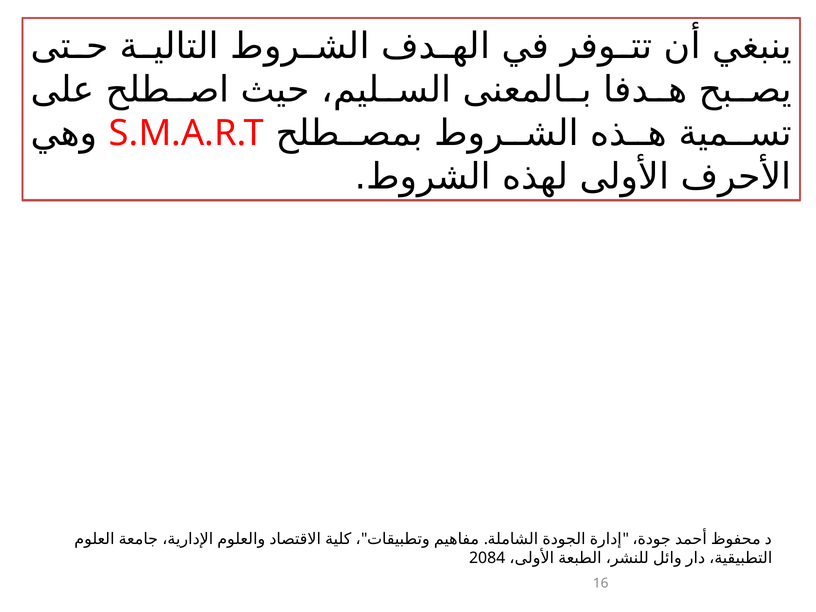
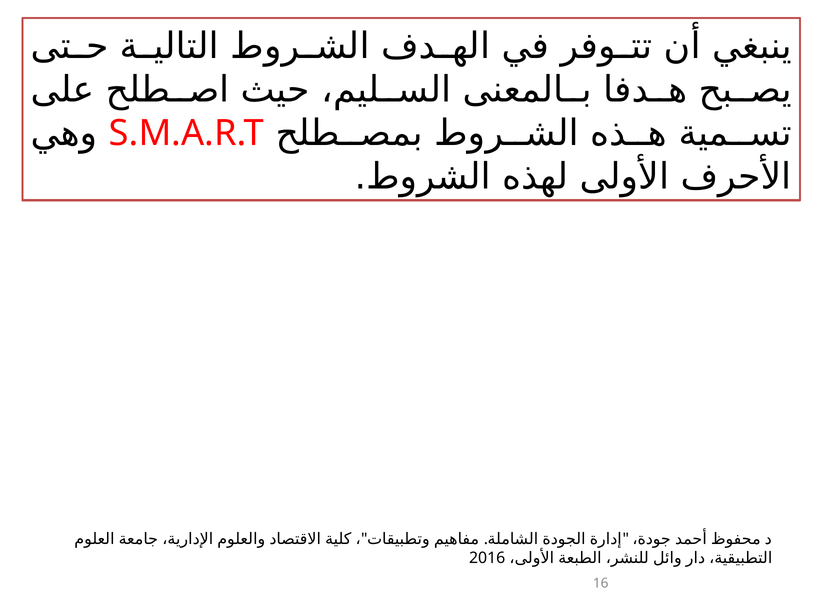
2084: 2084 -> 2016
